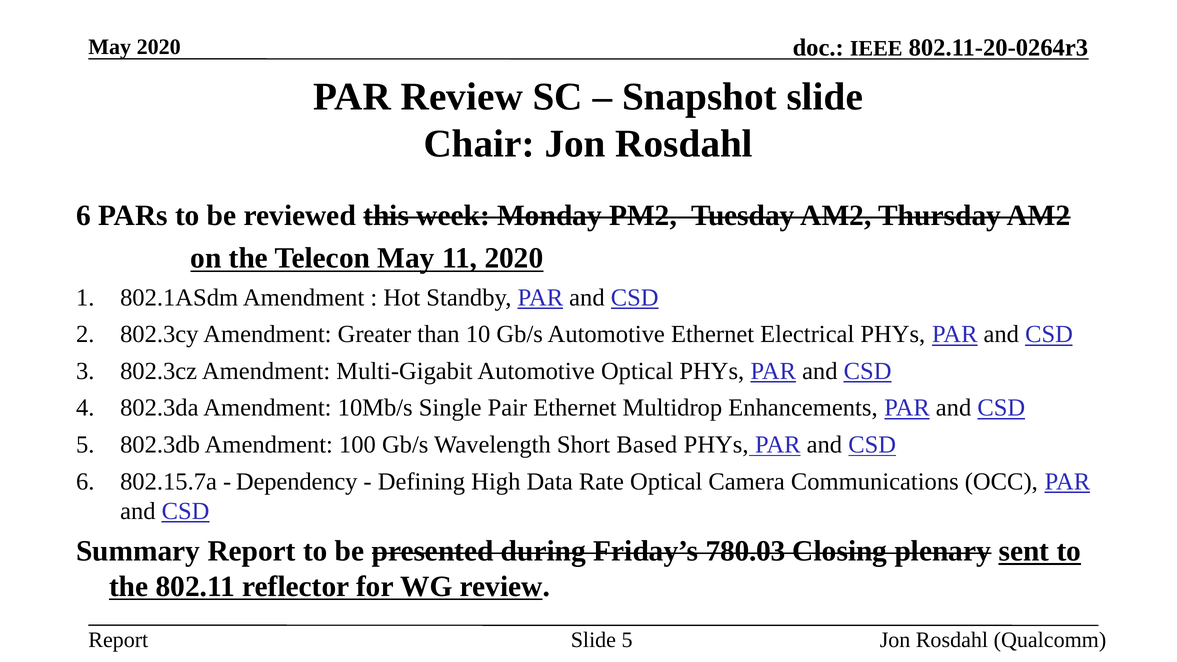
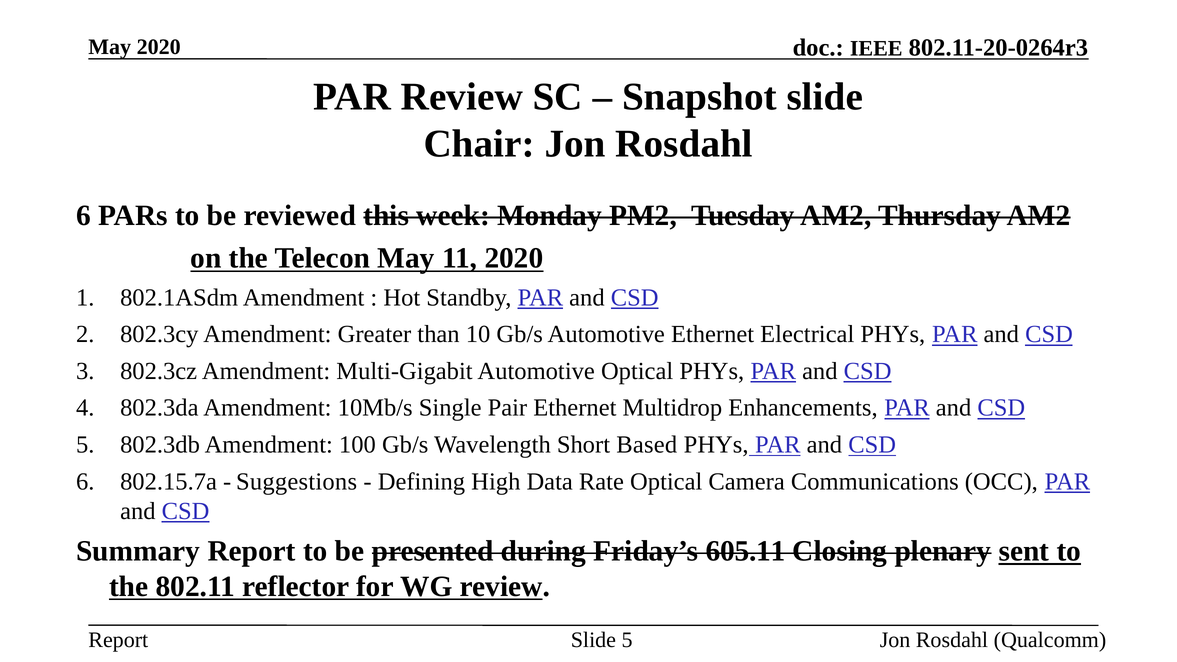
Dependency: Dependency -> Suggestions
780.03: 780.03 -> 605.11
